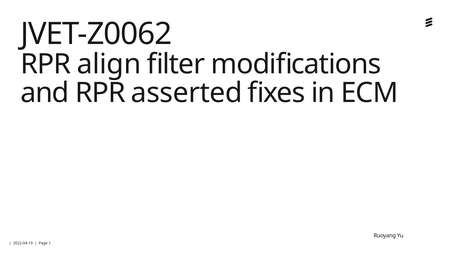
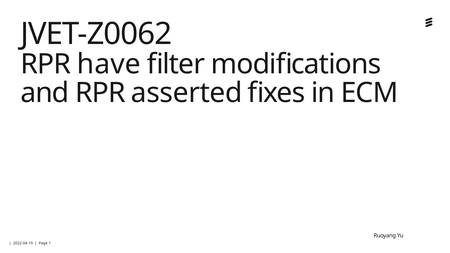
align: align -> have
